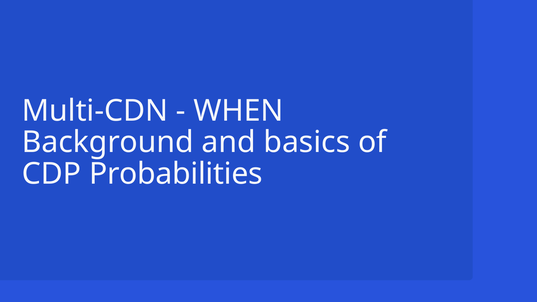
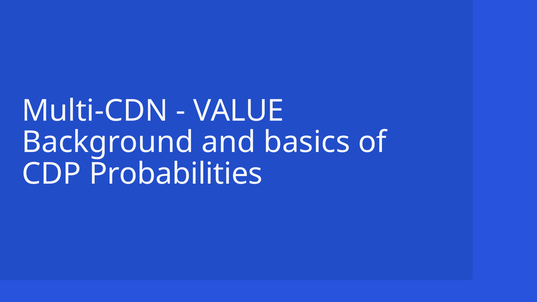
WHEN: WHEN -> VALUE
